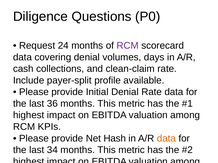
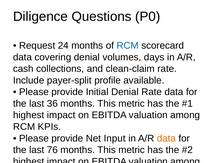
RCM at (128, 46) colour: purple -> blue
Hash: Hash -> Input
34: 34 -> 76
